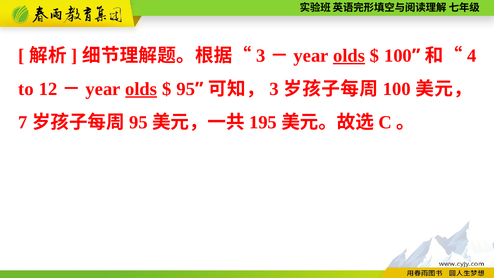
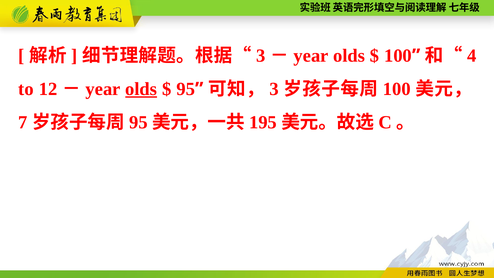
olds at (349, 56) underline: present -> none
